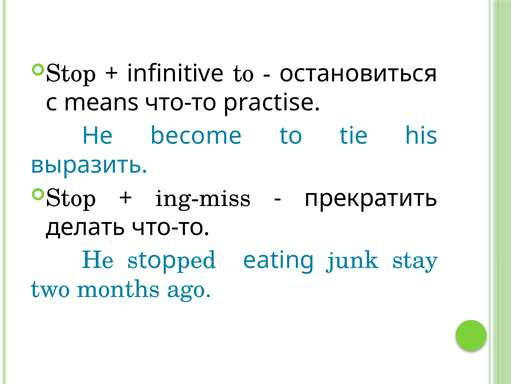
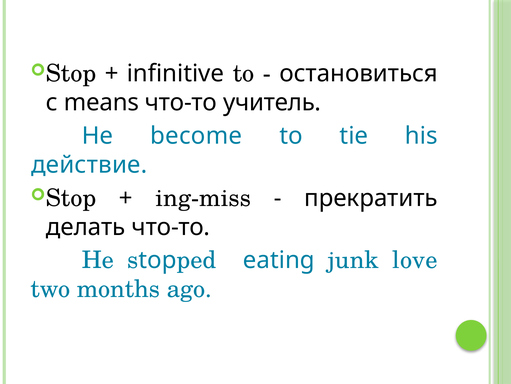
practise: practise -> учитель
выразить: выразить -> действие
stay: stay -> love
